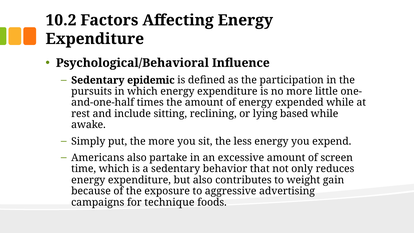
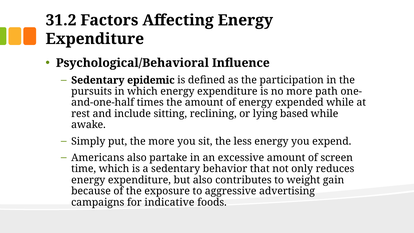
10.2: 10.2 -> 31.2
little: little -> path
technique: technique -> indicative
